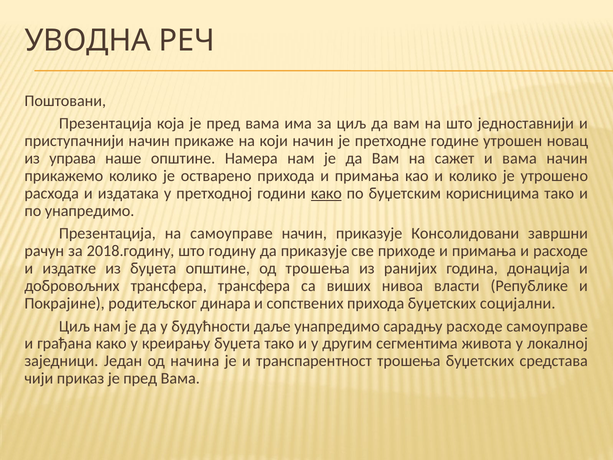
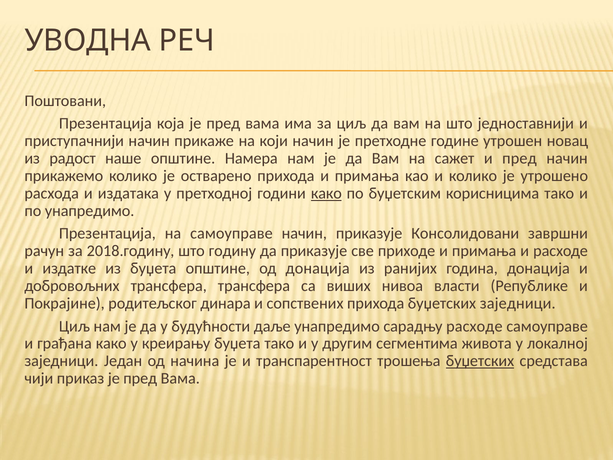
управа: управа -> радост
и вама: вама -> пред
од трошења: трошења -> донација
буџетских социјални: социјални -> заједници
буџетских at (480, 361) underline: none -> present
